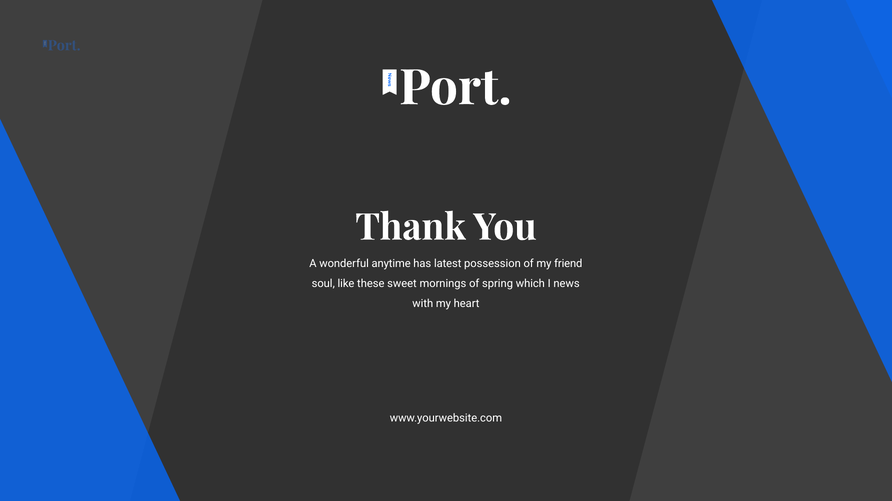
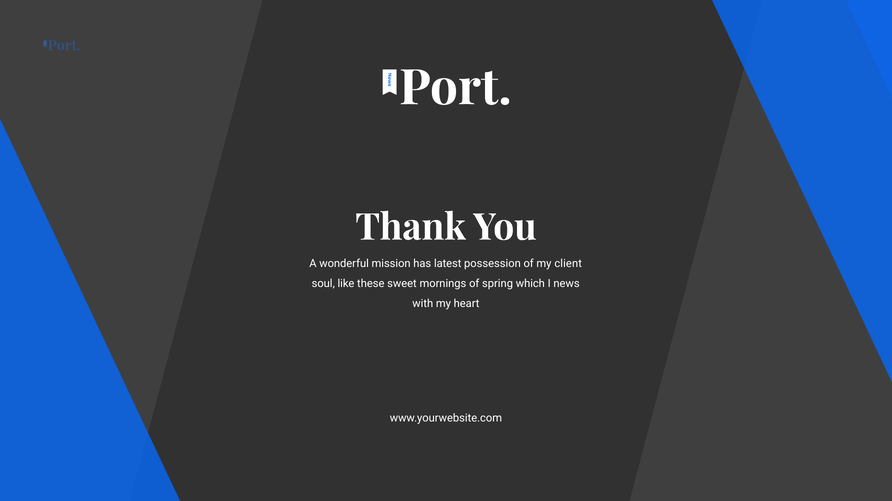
anytime: anytime -> mission
friend: friend -> client
